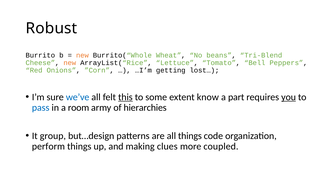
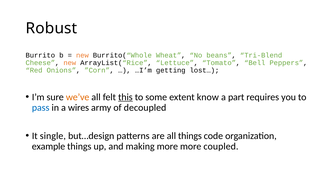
we’ve colour: blue -> orange
you underline: present -> none
room: room -> wires
hierarchies: hierarchies -> decoupled
group: group -> single
perform: perform -> example
making clues: clues -> more
